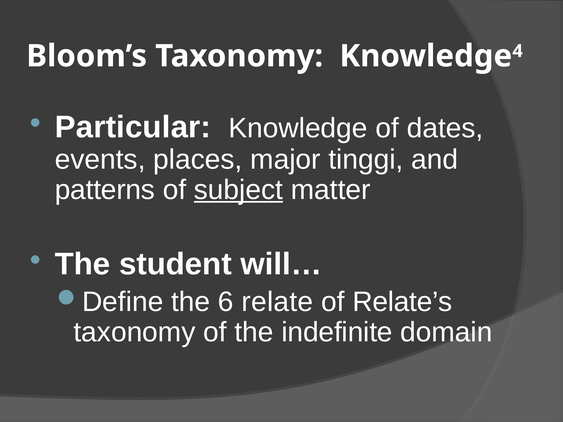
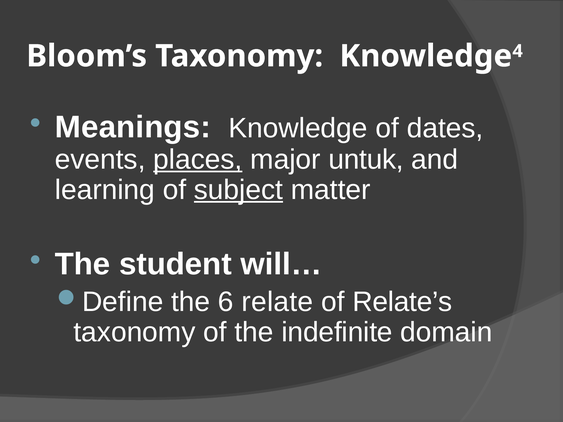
Particular: Particular -> Meanings
places underline: none -> present
tinggi: tinggi -> untuk
patterns: patterns -> learning
